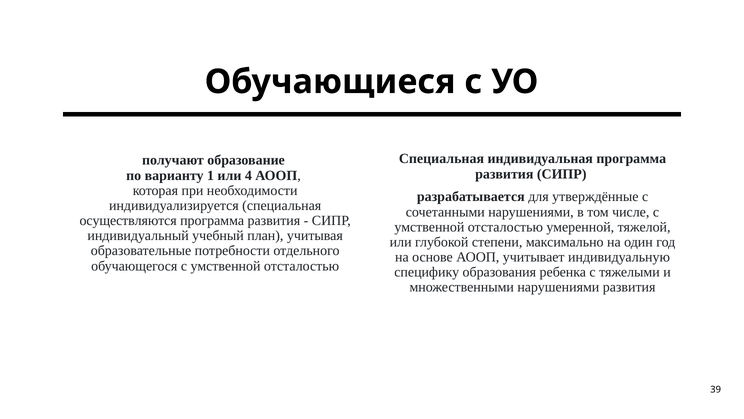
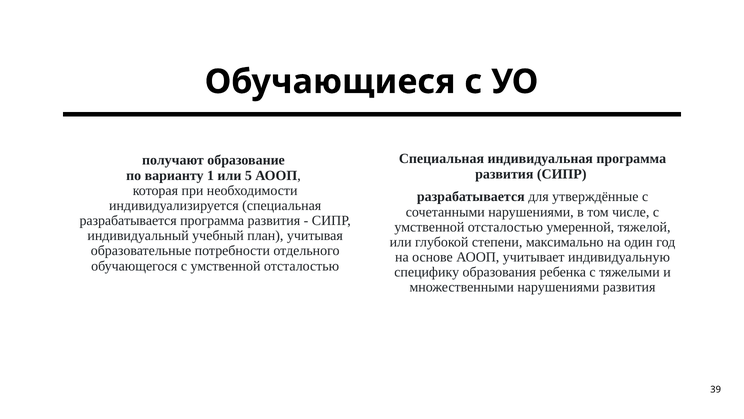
4: 4 -> 5
осуществляются at (128, 220): осуществляются -> разрабатывается
